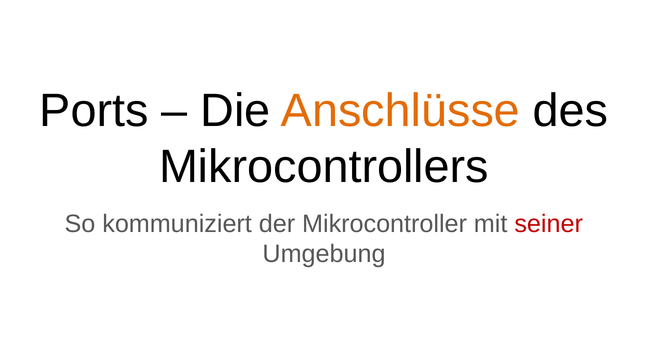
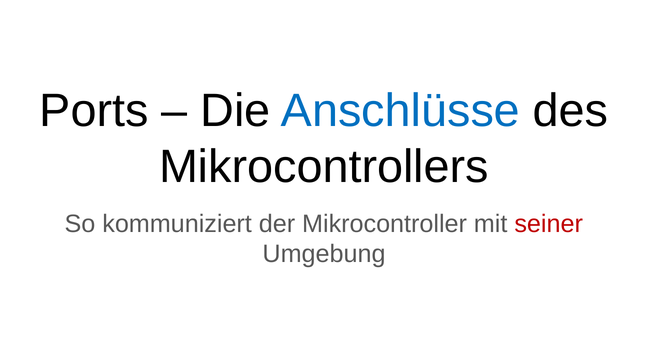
Anschlüsse colour: orange -> blue
